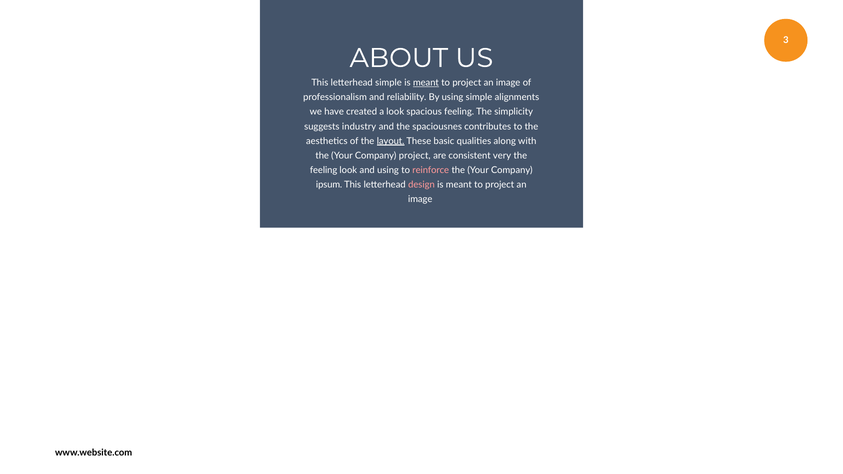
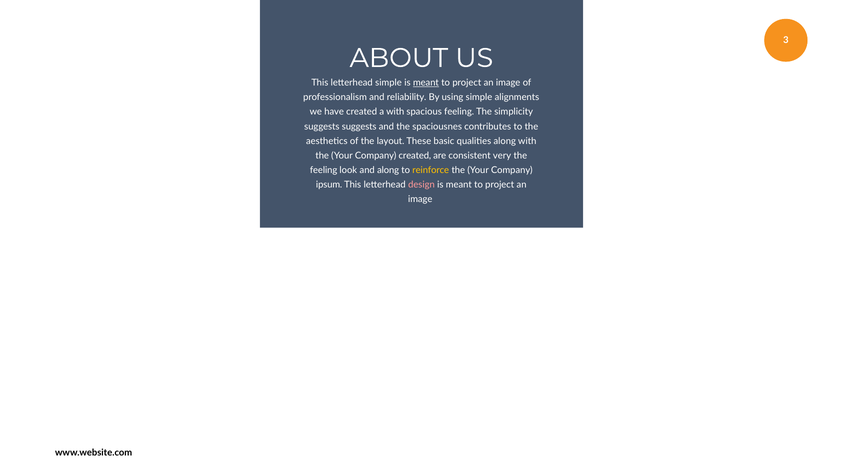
a look: look -> with
suggests industry: industry -> suggests
layout underline: present -> none
Company project: project -> created
and using: using -> along
reinforce colour: pink -> yellow
